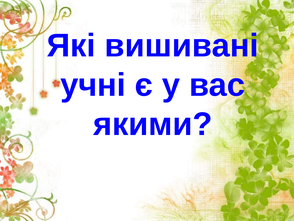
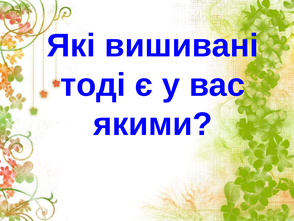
учні: учні -> тоді
